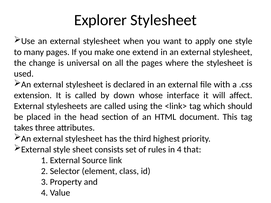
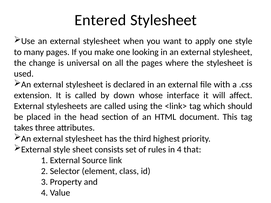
Explorer: Explorer -> Entered
extend: extend -> looking
